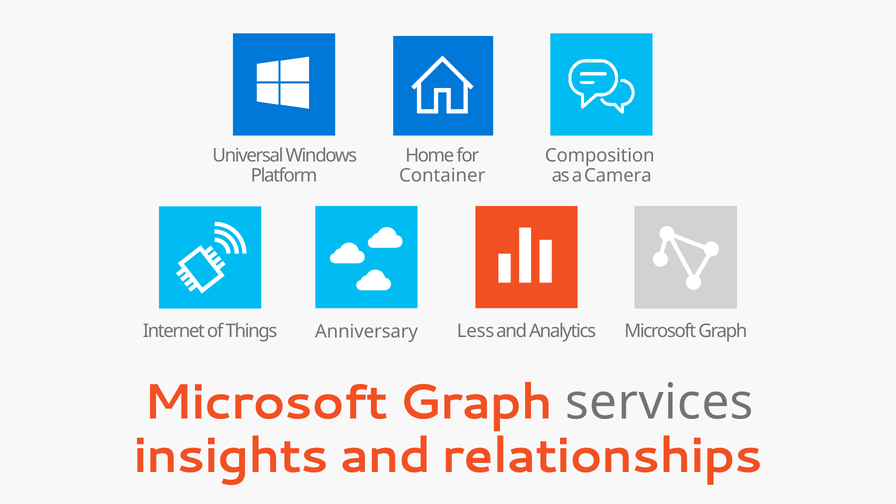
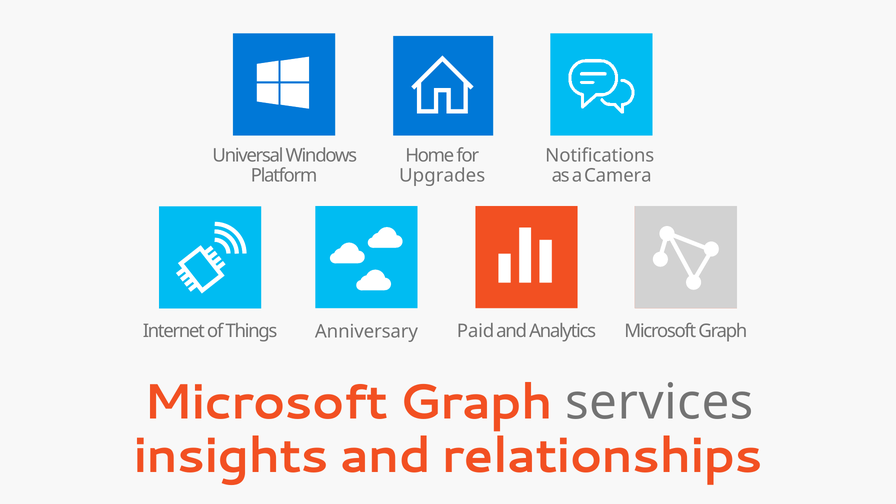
Composition: Composition -> Notifications
Container: Container -> Upgrades
Less: Less -> Paid
